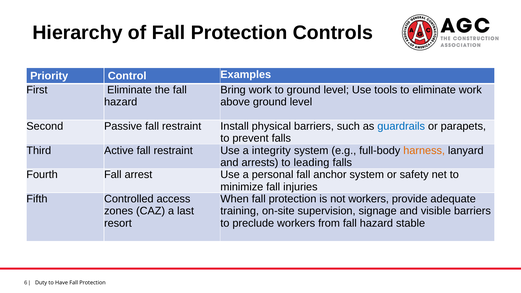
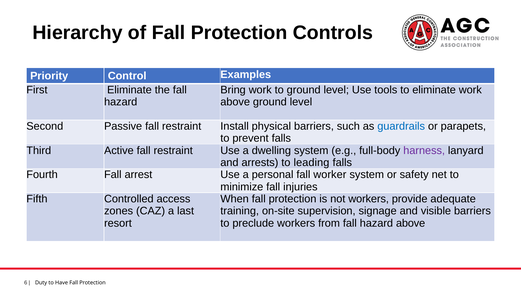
integrity: integrity -> dwelling
harness colour: orange -> purple
anchor: anchor -> worker
hazard stable: stable -> above
